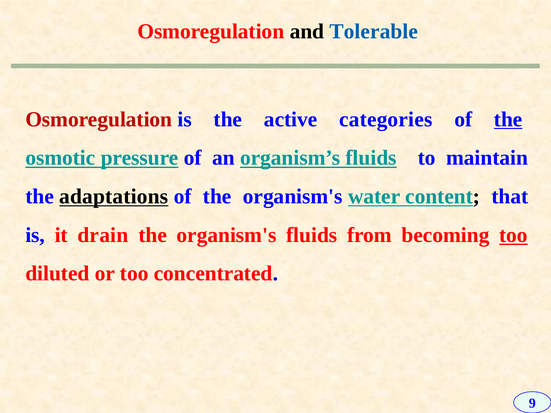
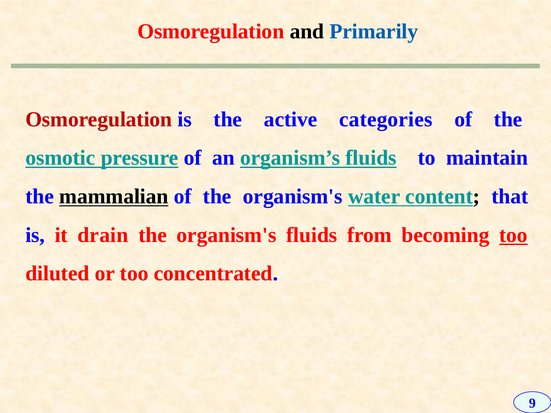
Tolerable: Tolerable -> Primarily
the at (508, 119) underline: present -> none
adaptations: adaptations -> mammalian
